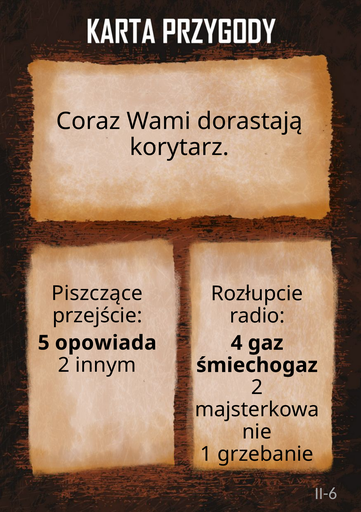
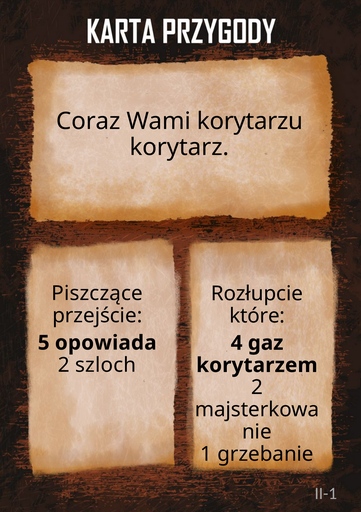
dorastają: dorastają -> korytarzu
radio: radio -> które
innym: innym -> szloch
śmiechogaz: śmiechogaz -> korytarzem
II-6: II-6 -> II-1
